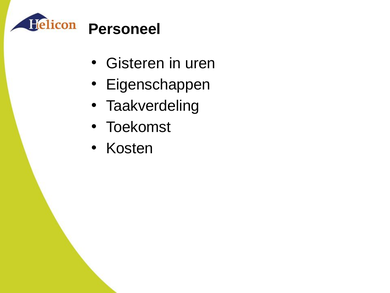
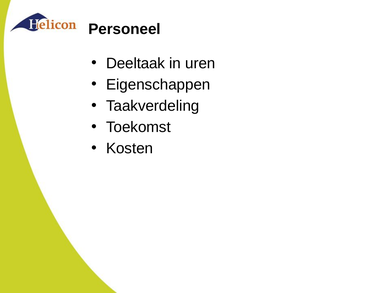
Gisteren: Gisteren -> Deeltaak
